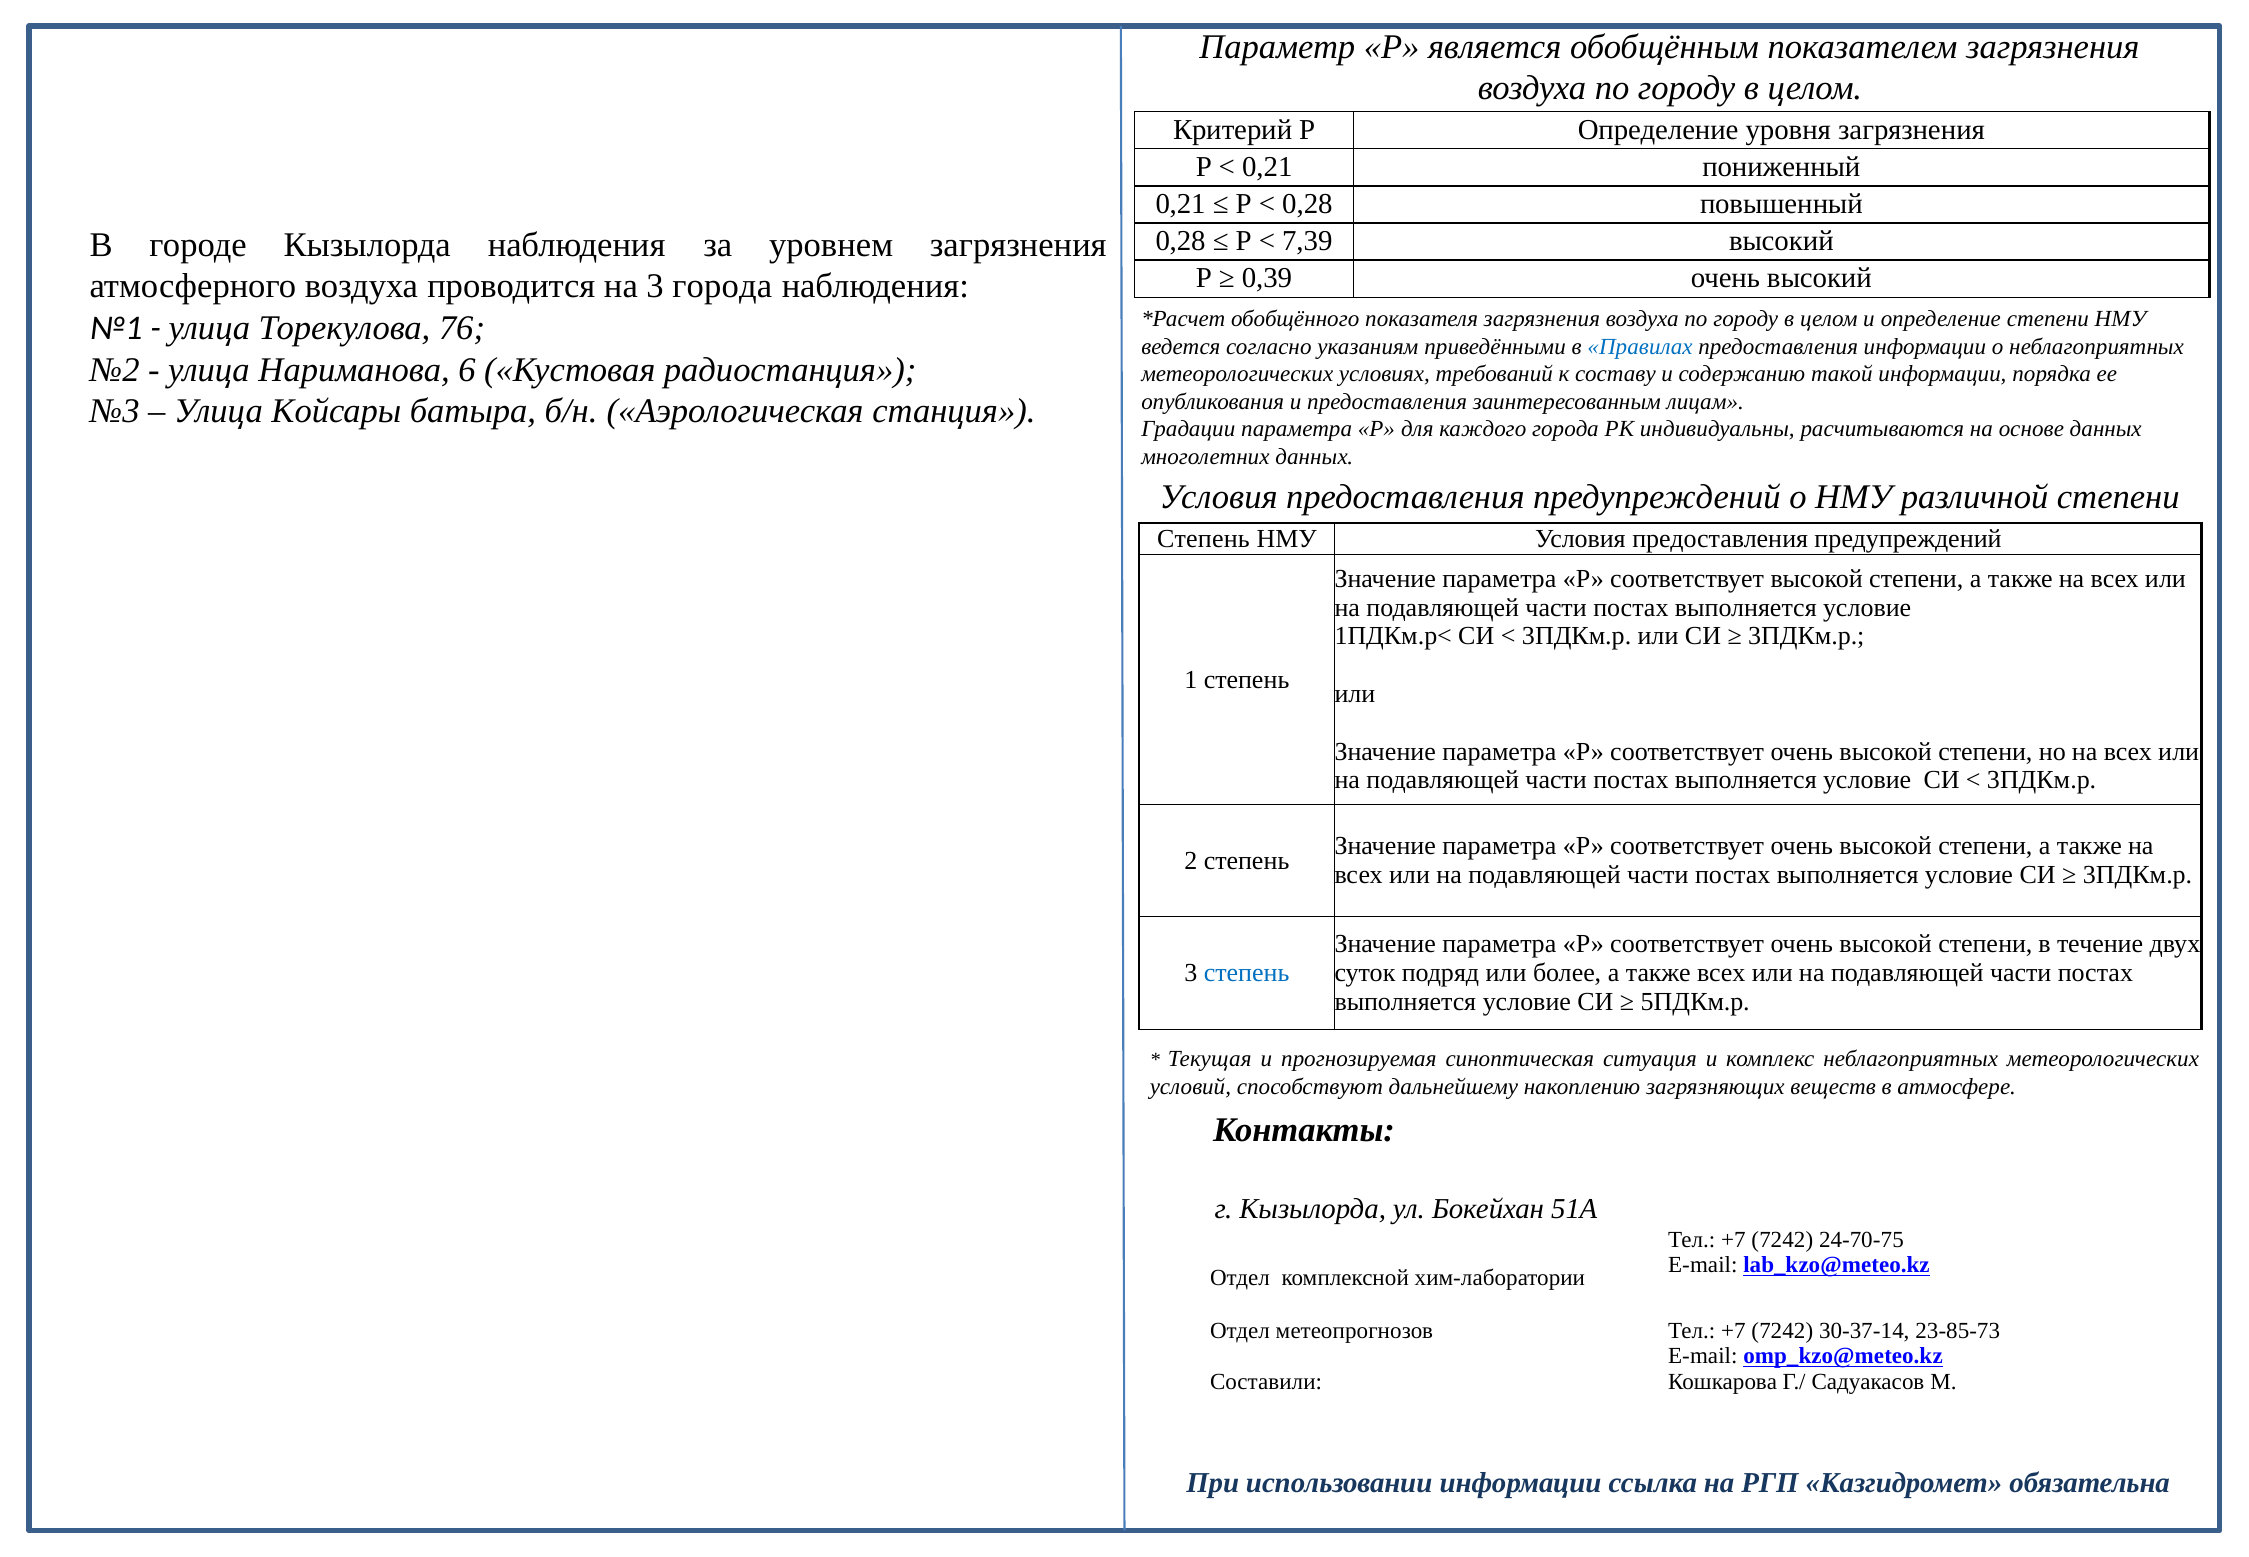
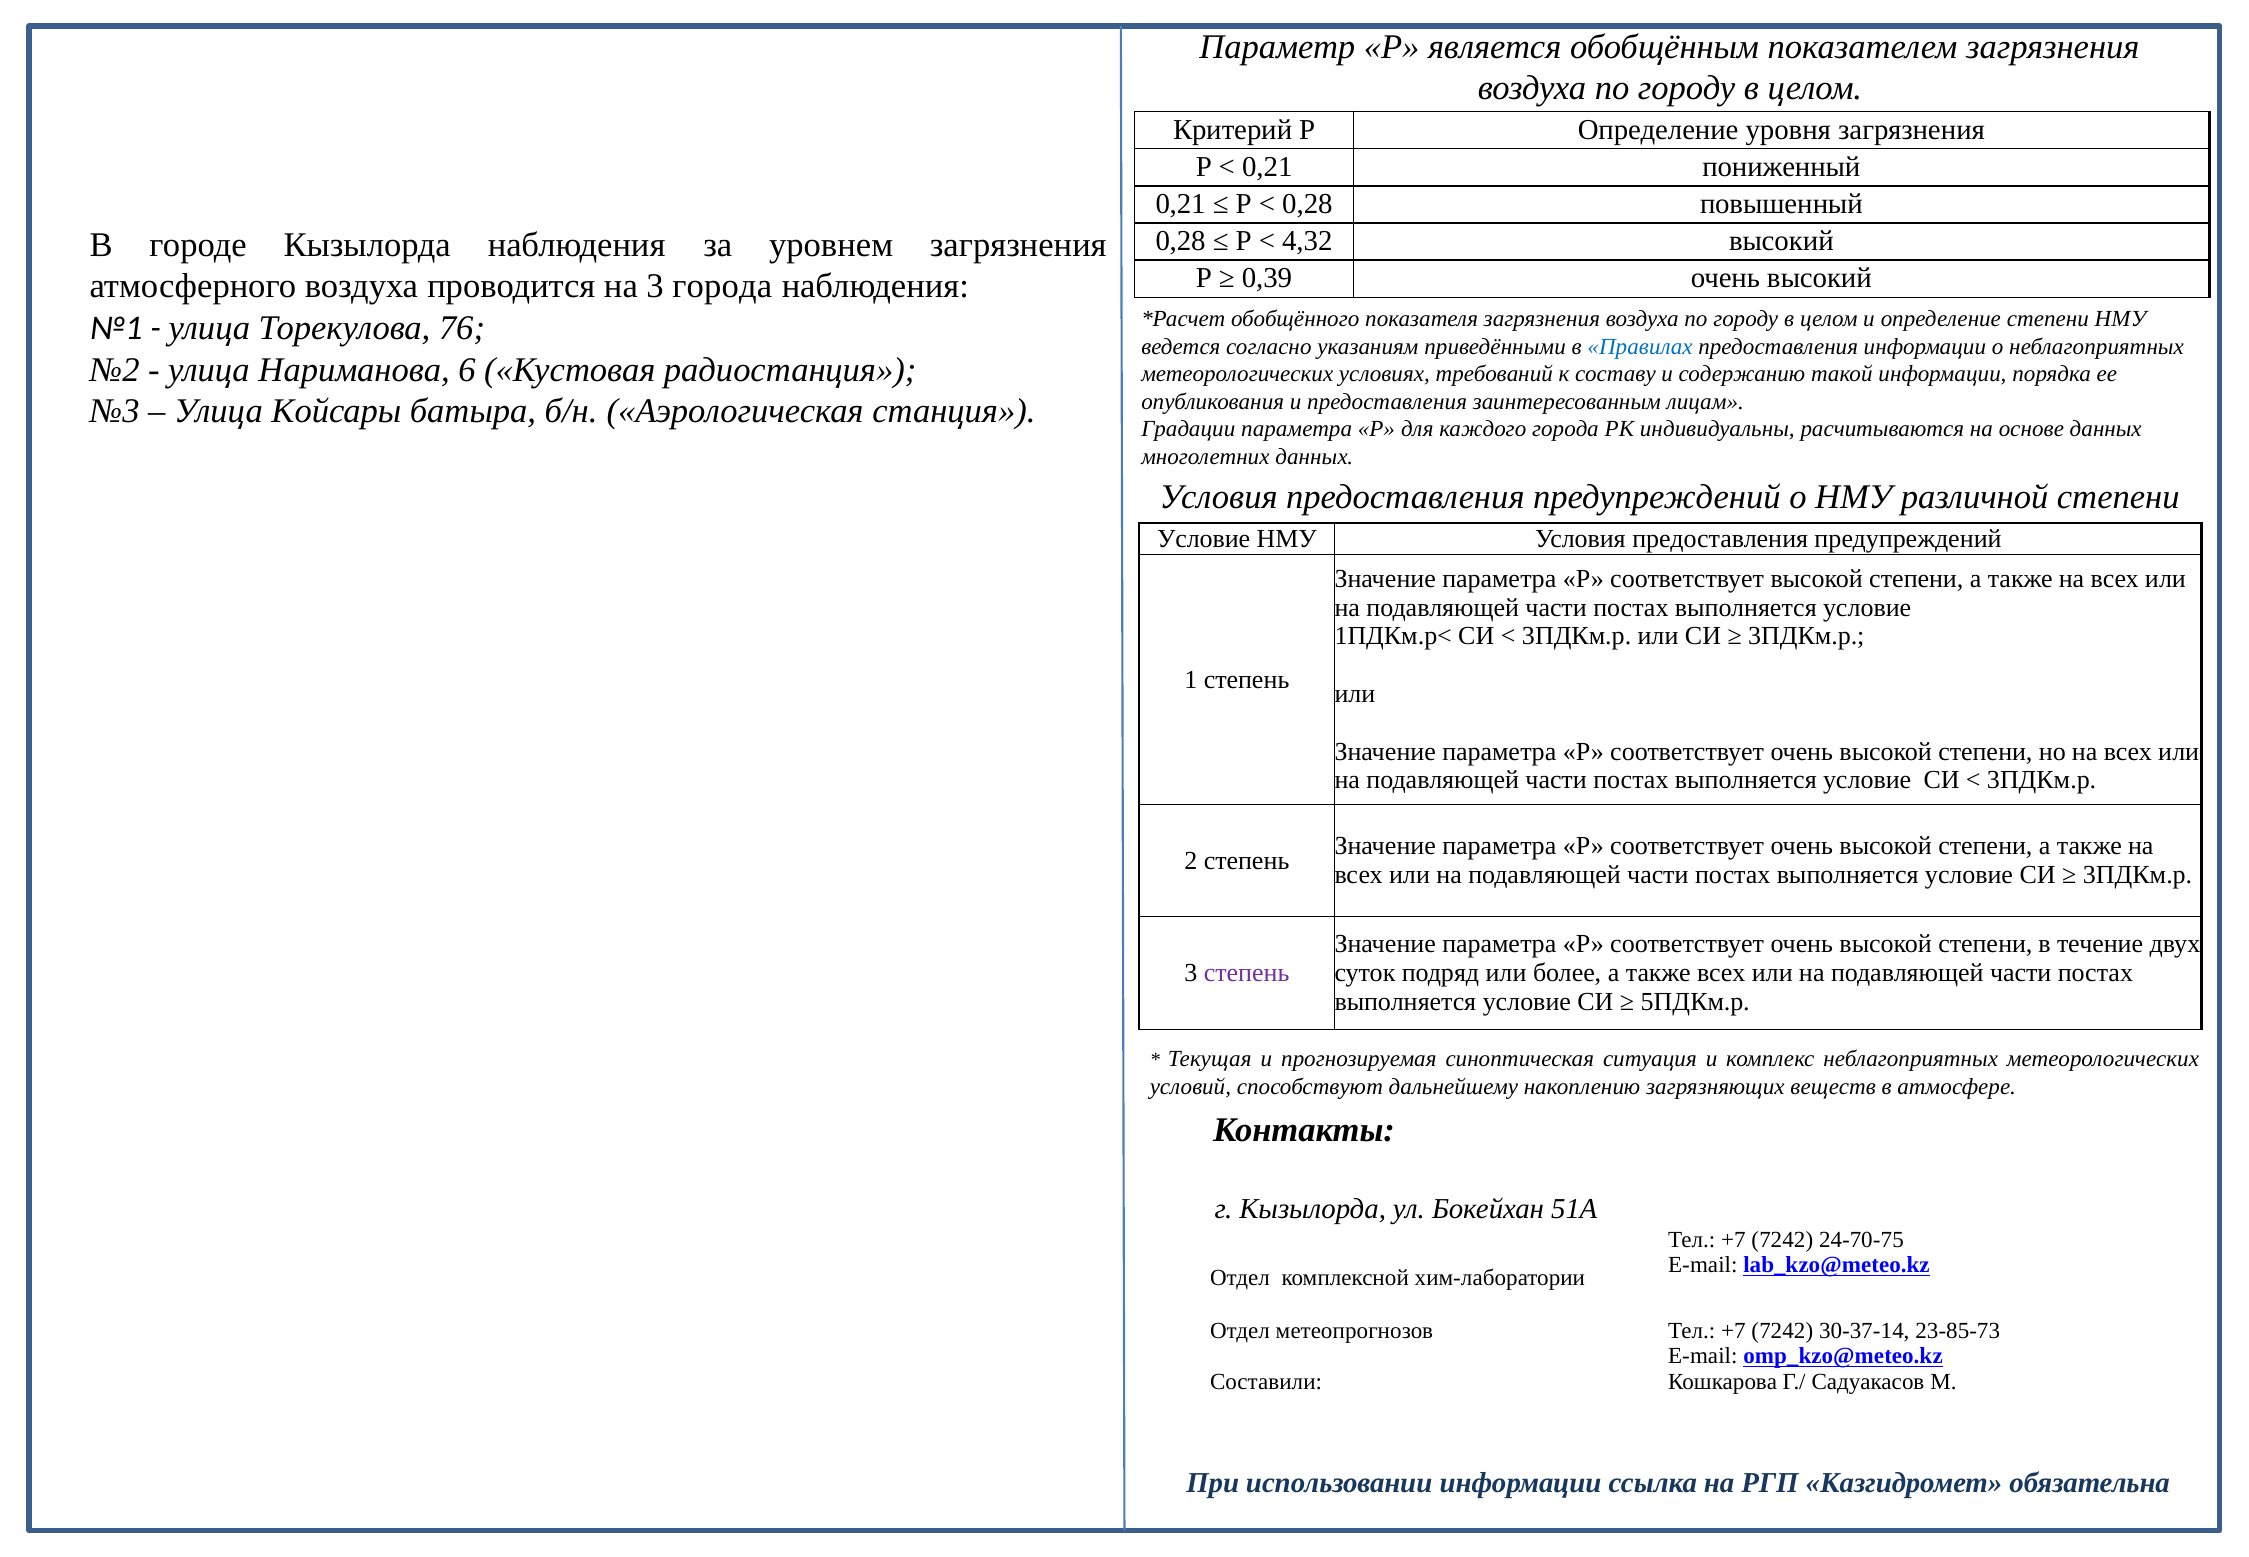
7,39: 7,39 -> 4,32
Степень at (1203, 539): Степень -> Условие
степень at (1247, 973) colour: blue -> purple
